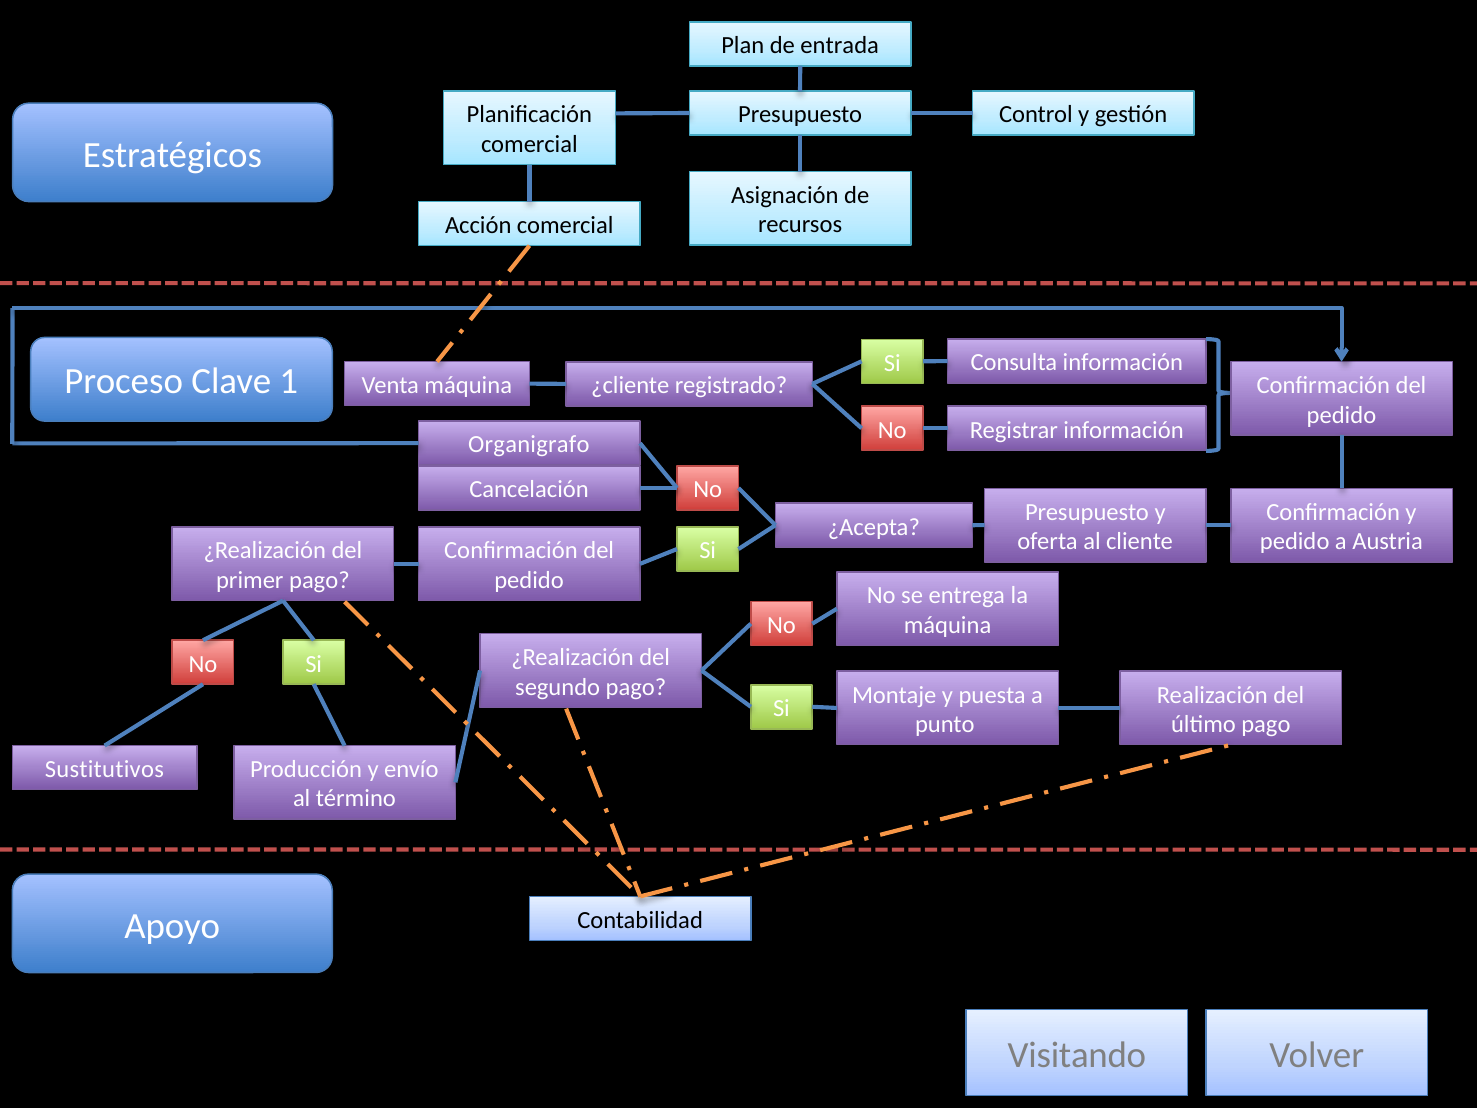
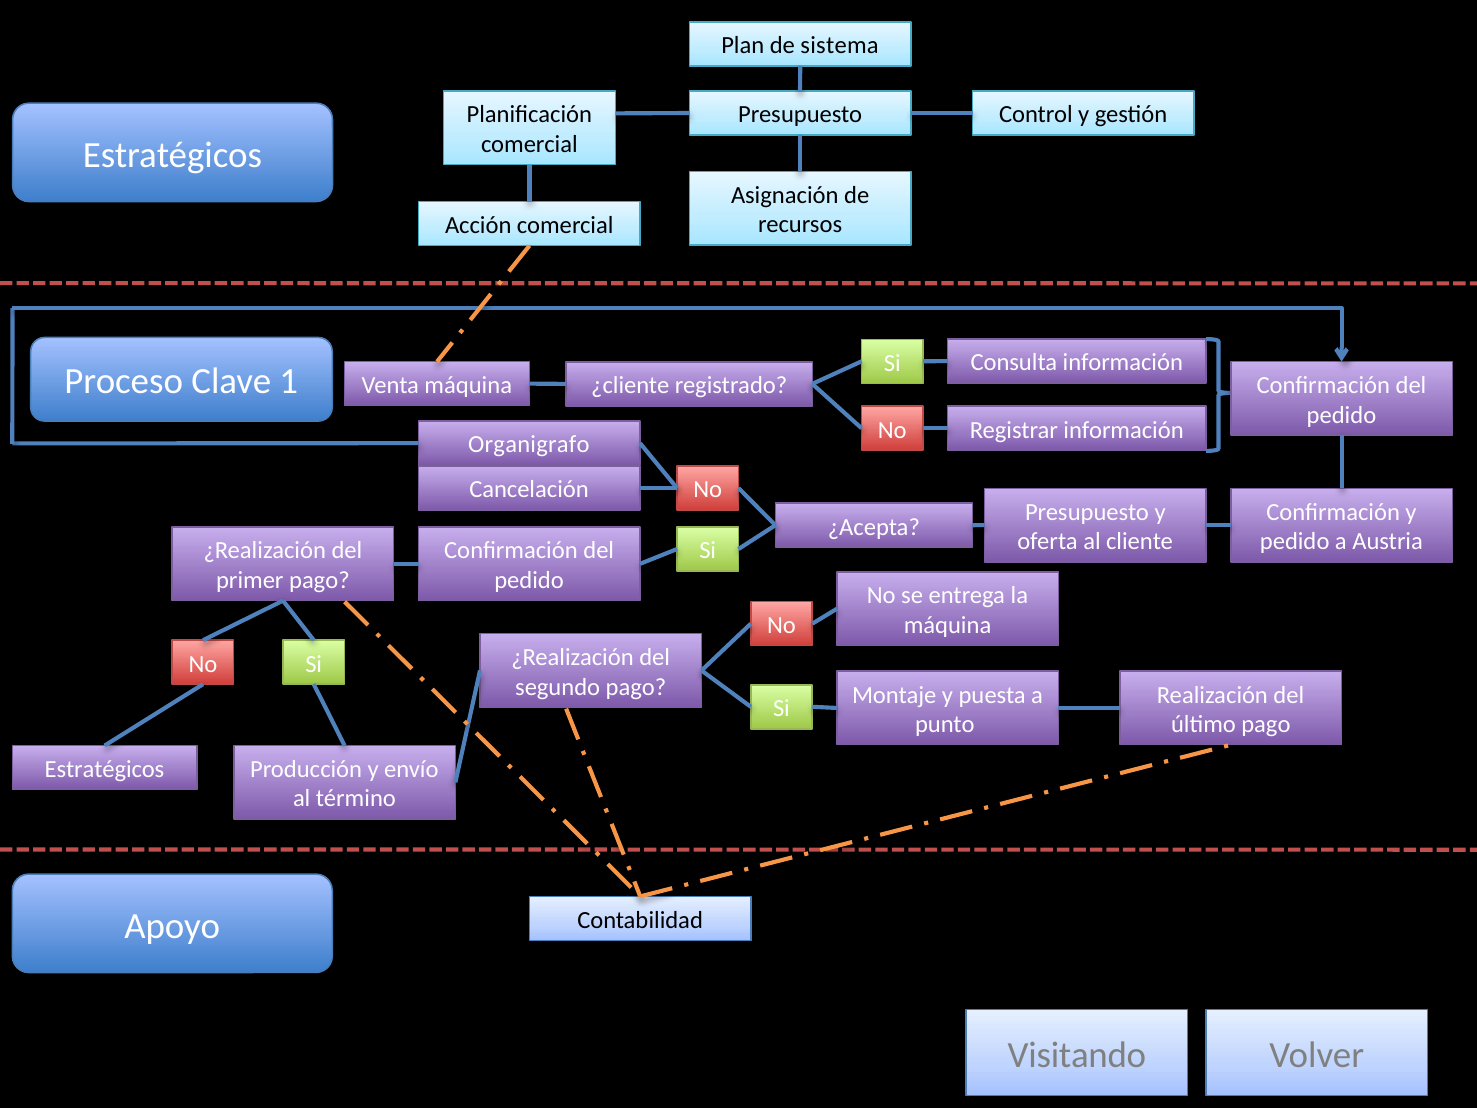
entrada: entrada -> sistema
Sustitutivos at (104, 769): Sustitutivos -> Estratégicos
